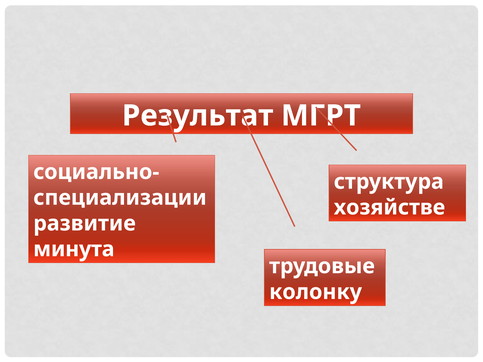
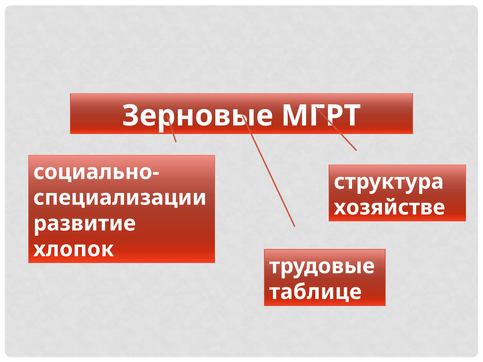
Результат: Результат -> Зерновые
минута: минута -> хлопок
колонку: колонку -> таблице
